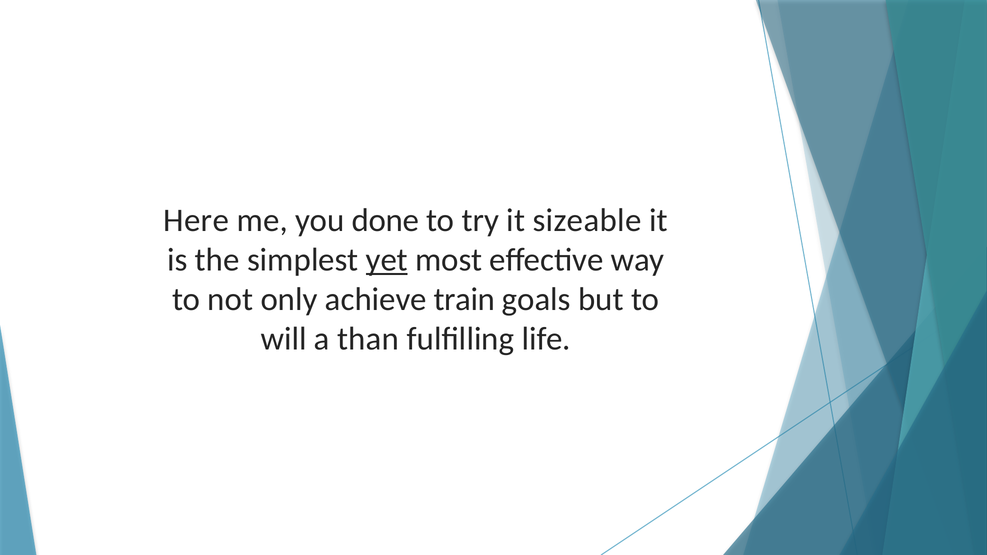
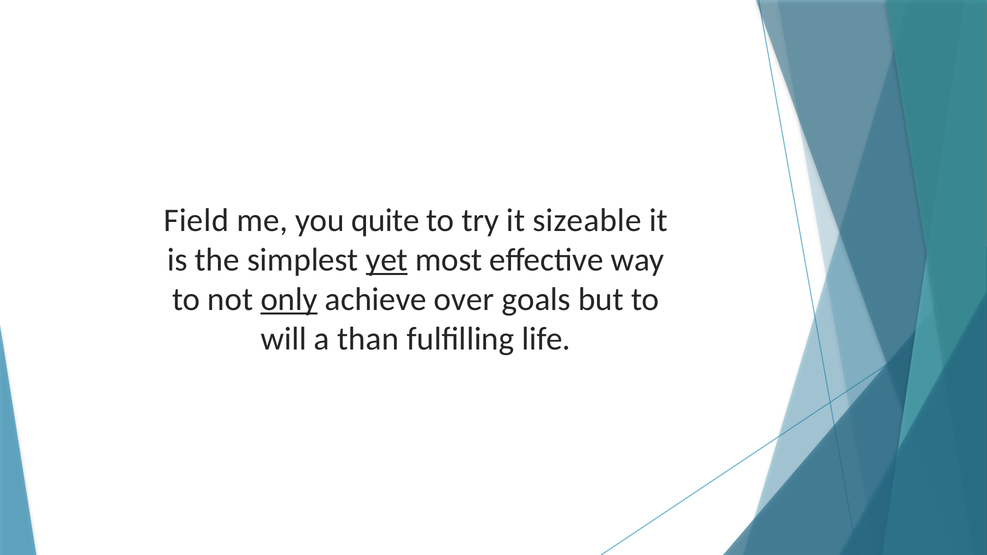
Here: Here -> Field
done: done -> quite
only underline: none -> present
train: train -> over
